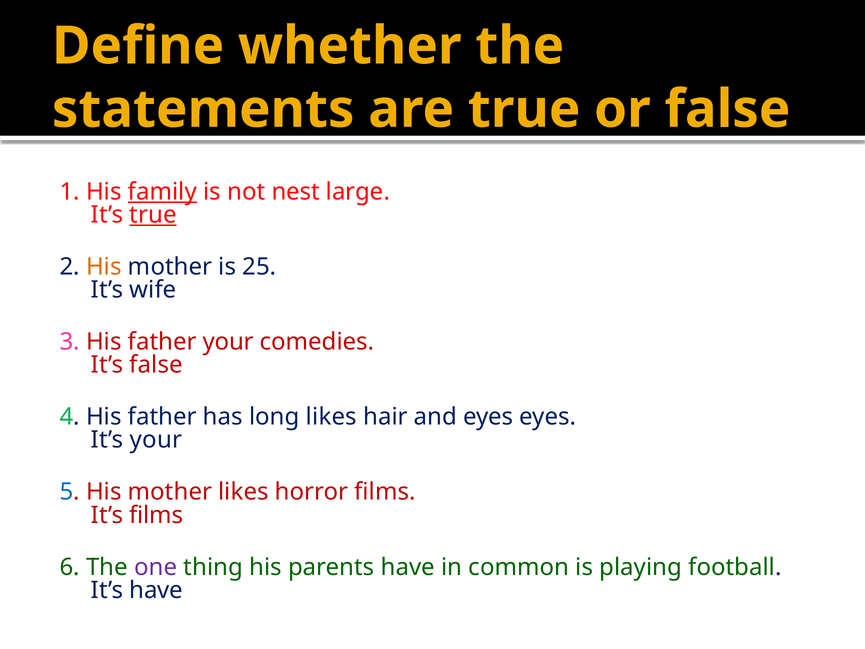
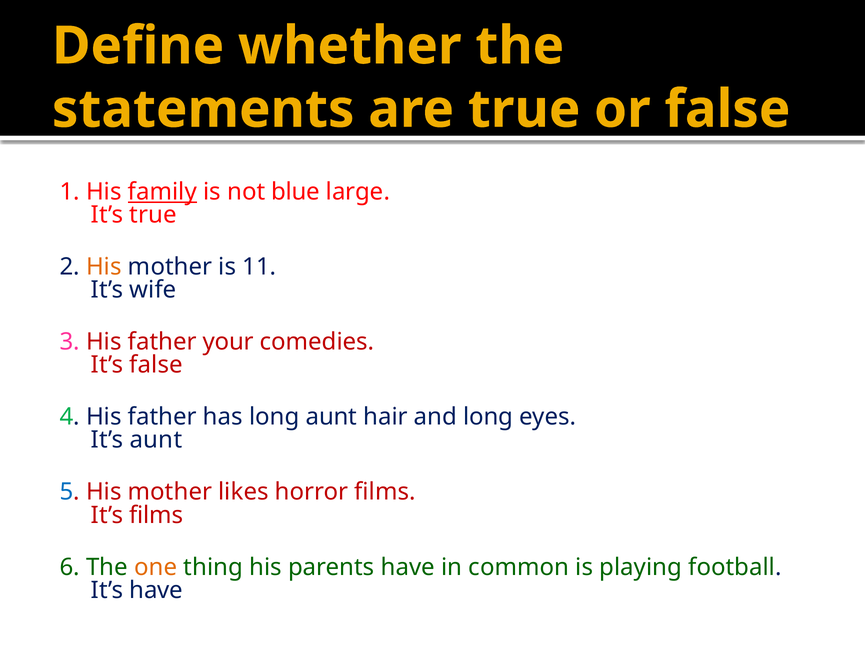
nest: nest -> blue
true at (153, 215) underline: present -> none
25: 25 -> 11
long likes: likes -> aunt
and eyes: eyes -> long
It’s your: your -> aunt
one colour: purple -> orange
